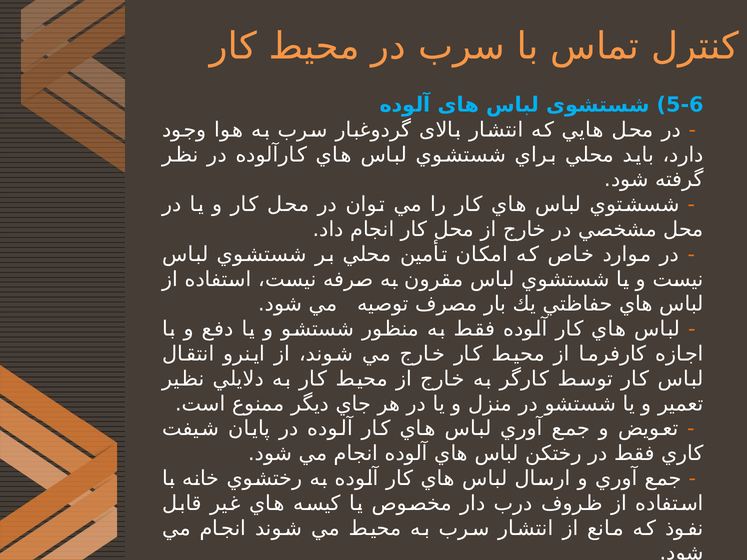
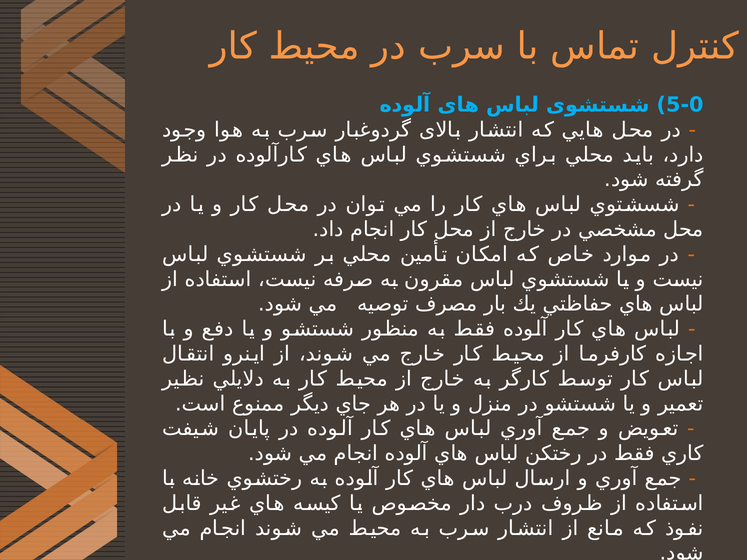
5-6: 5-6 -> 5-0
